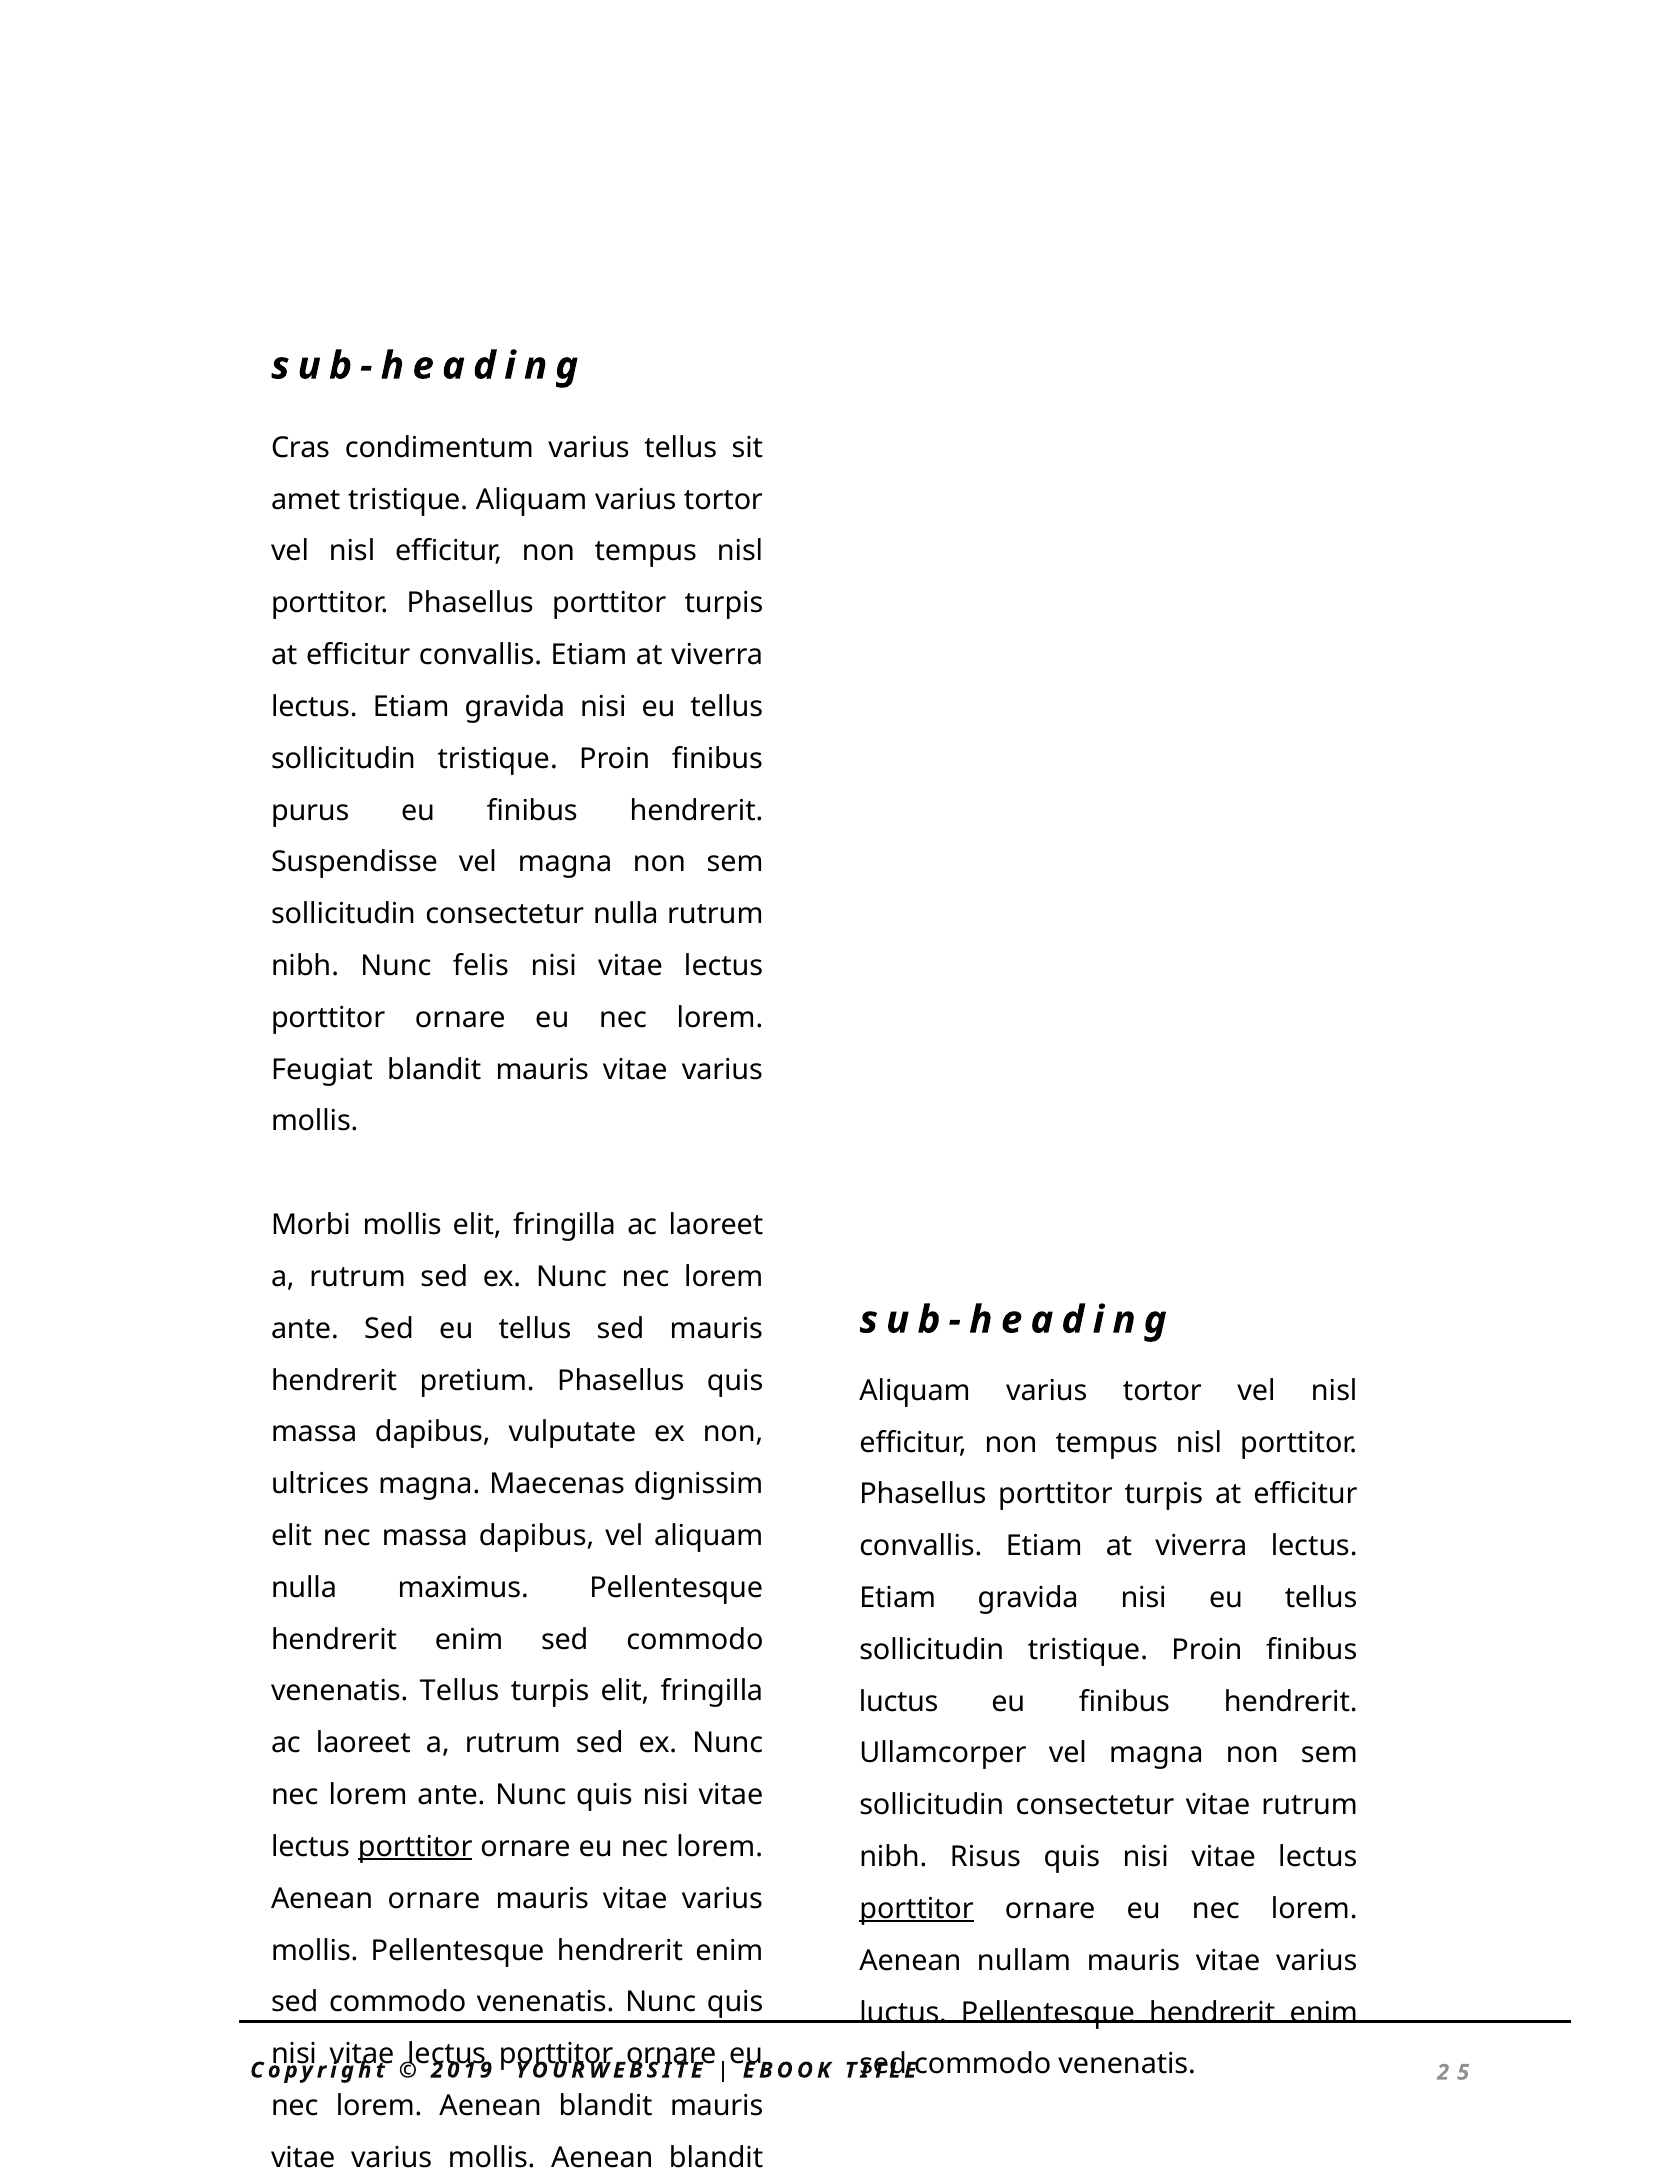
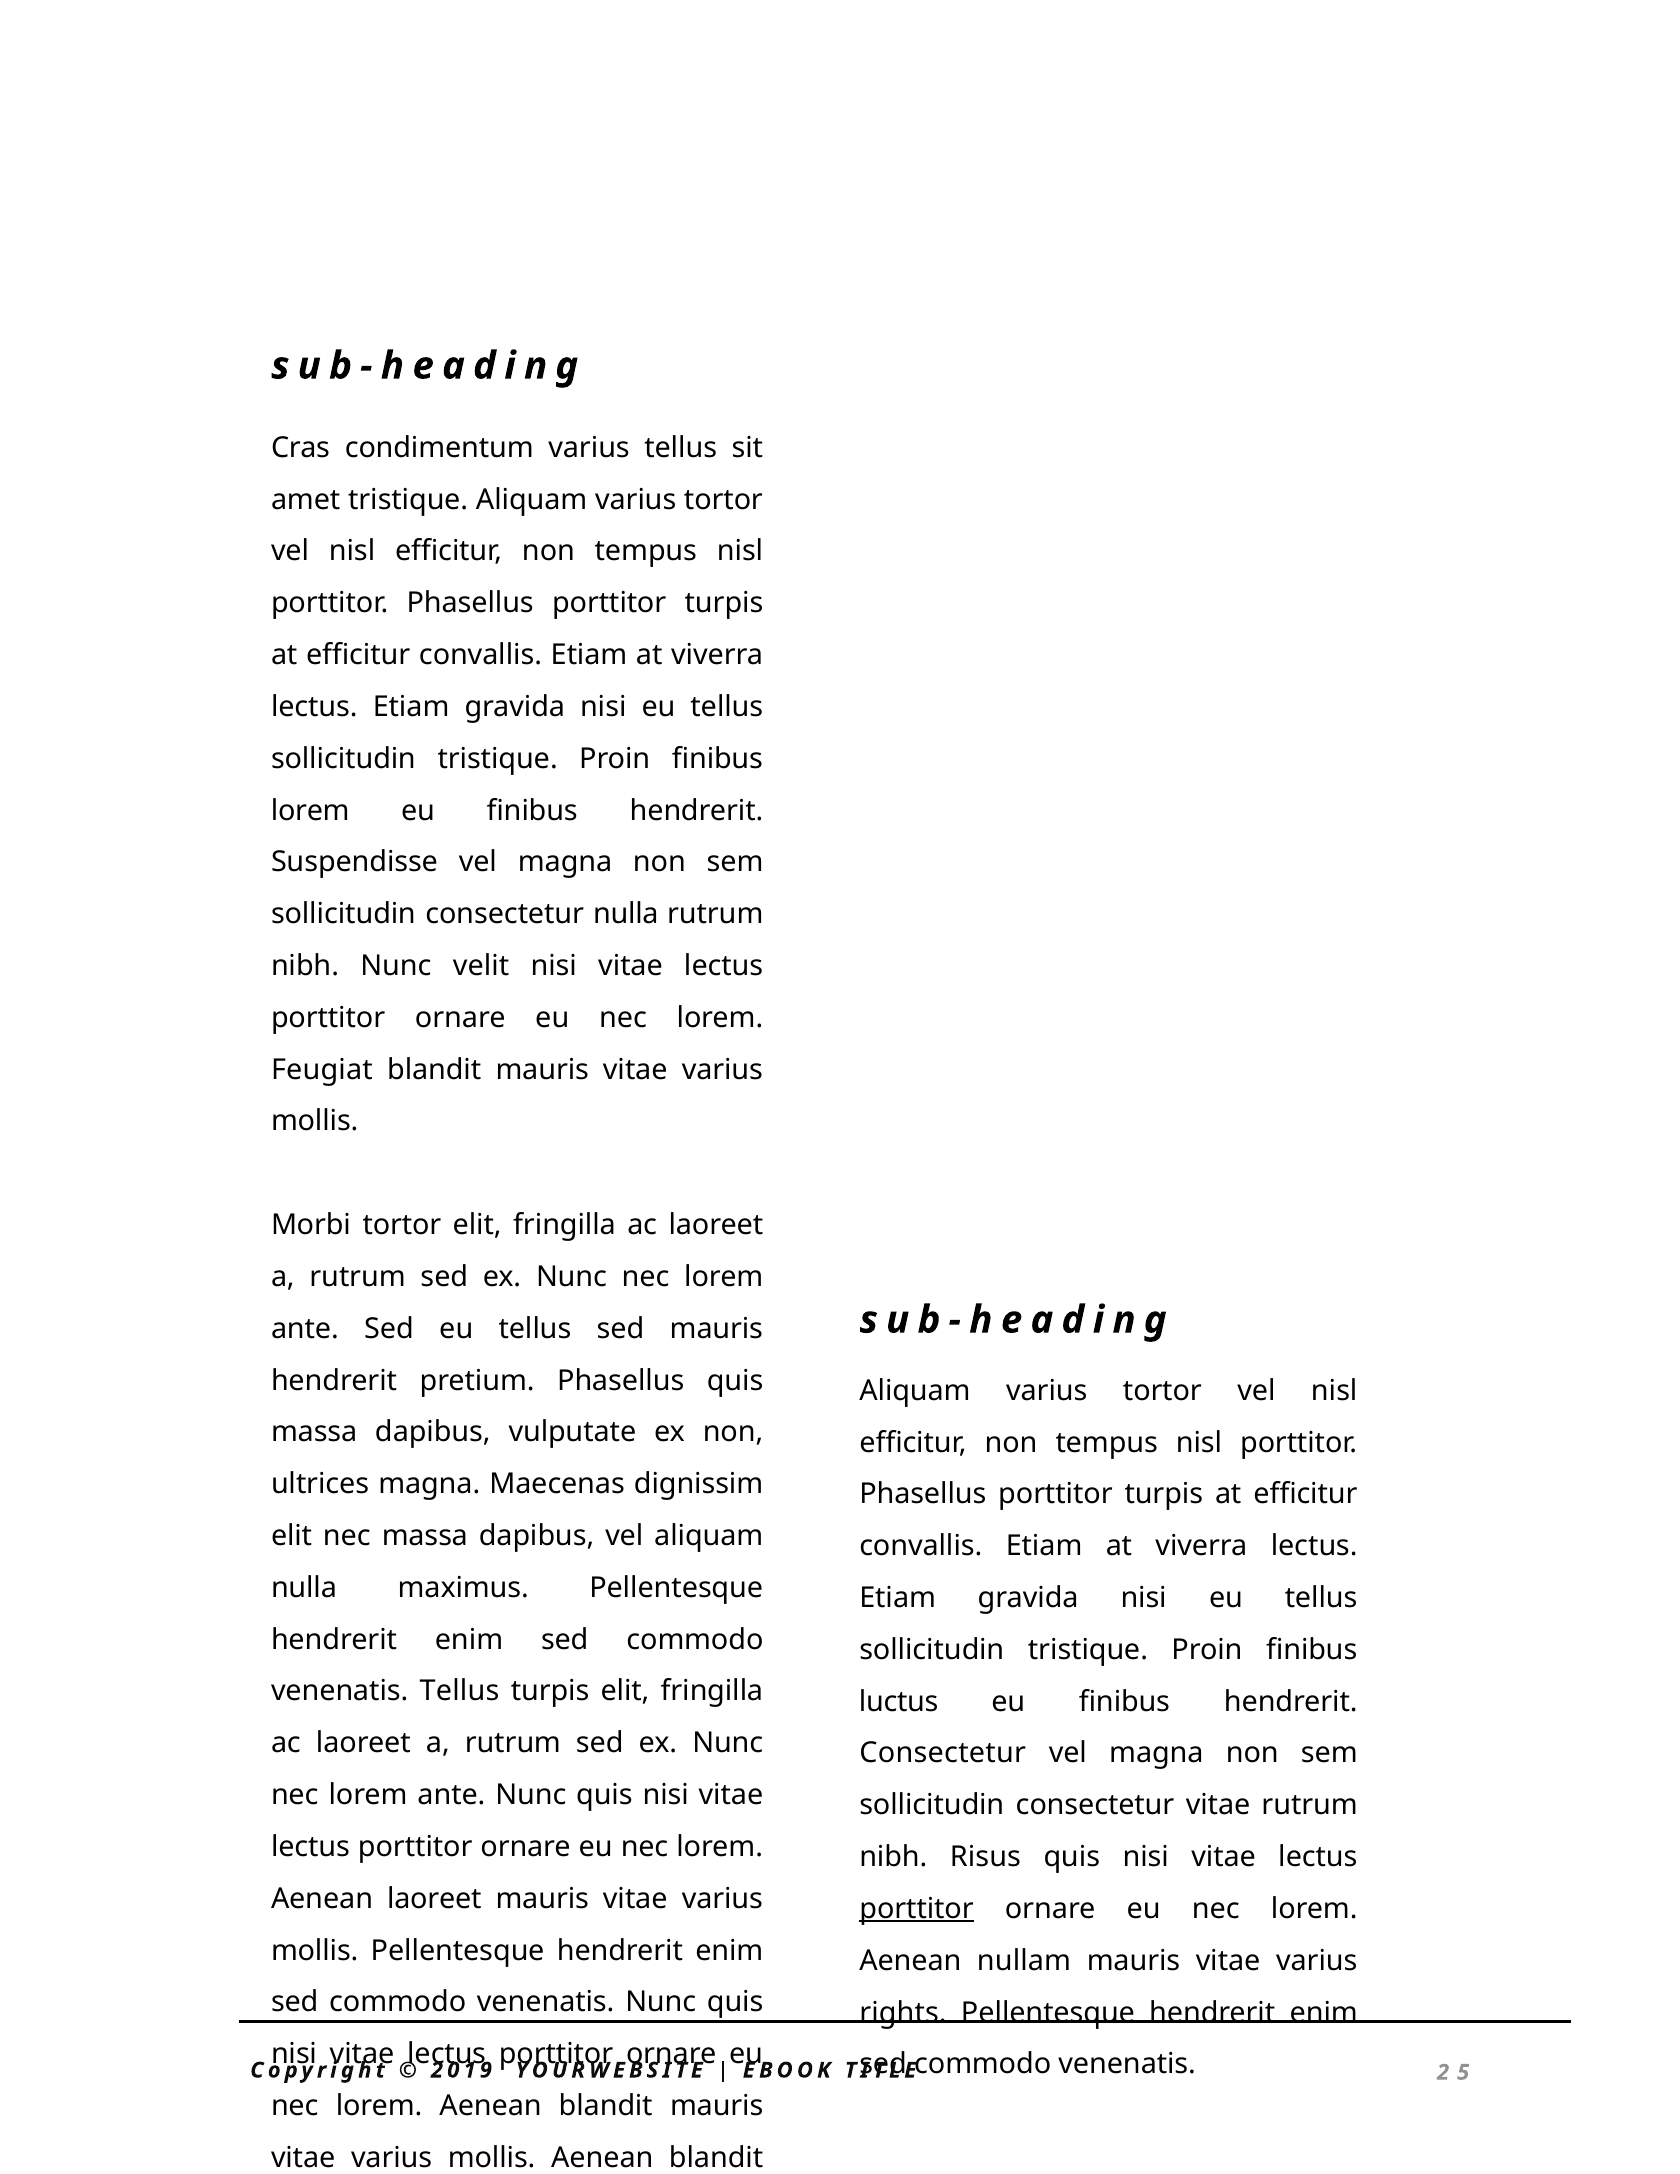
purus at (310, 811): purus -> lorem
felis: felis -> velit
Morbi mollis: mollis -> tortor
Ullamcorper at (943, 1754): Ullamcorper -> Consectetur
porttitor at (415, 1847) underline: present -> none
Aenean ornare: ornare -> laoreet
luctus at (903, 2013): luctus -> rights
